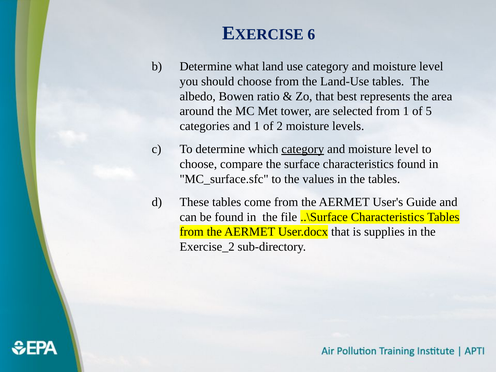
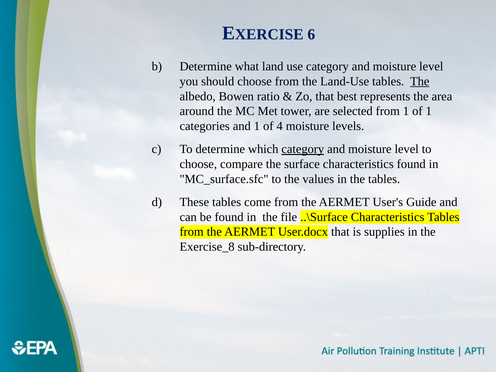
The at (420, 81) underline: none -> present
of 5: 5 -> 1
2: 2 -> 4
Exercise_2: Exercise_2 -> Exercise_8
